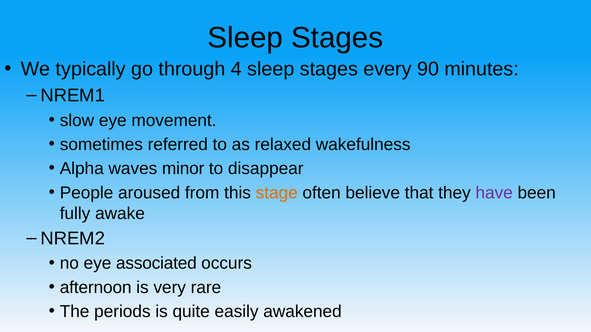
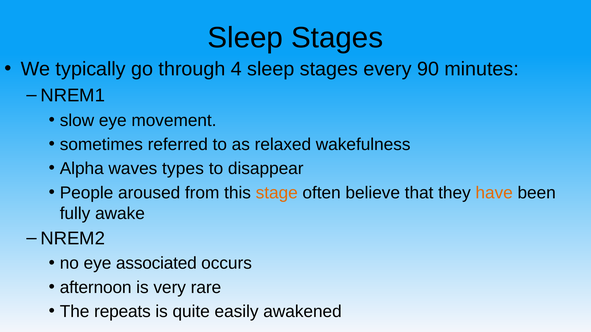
minor: minor -> types
have colour: purple -> orange
periods: periods -> repeats
